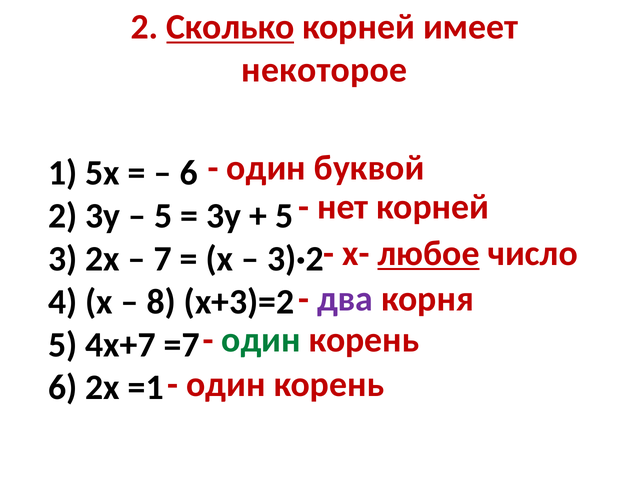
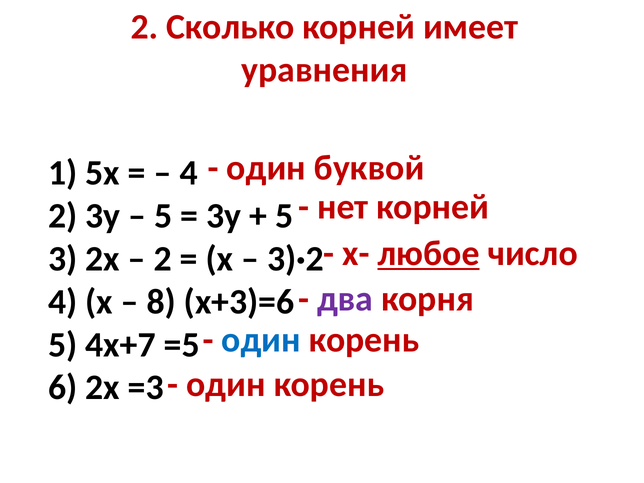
Сколько underline: present -> none
некоторое: некоторое -> уравнения
6 at (189, 173): 6 -> 4
7 at (163, 259): 7 -> 2
х+3)=2: х+3)=2 -> х+3)=6
один at (261, 340) colour: green -> blue
=7: =7 -> =5
=1: =1 -> =3
